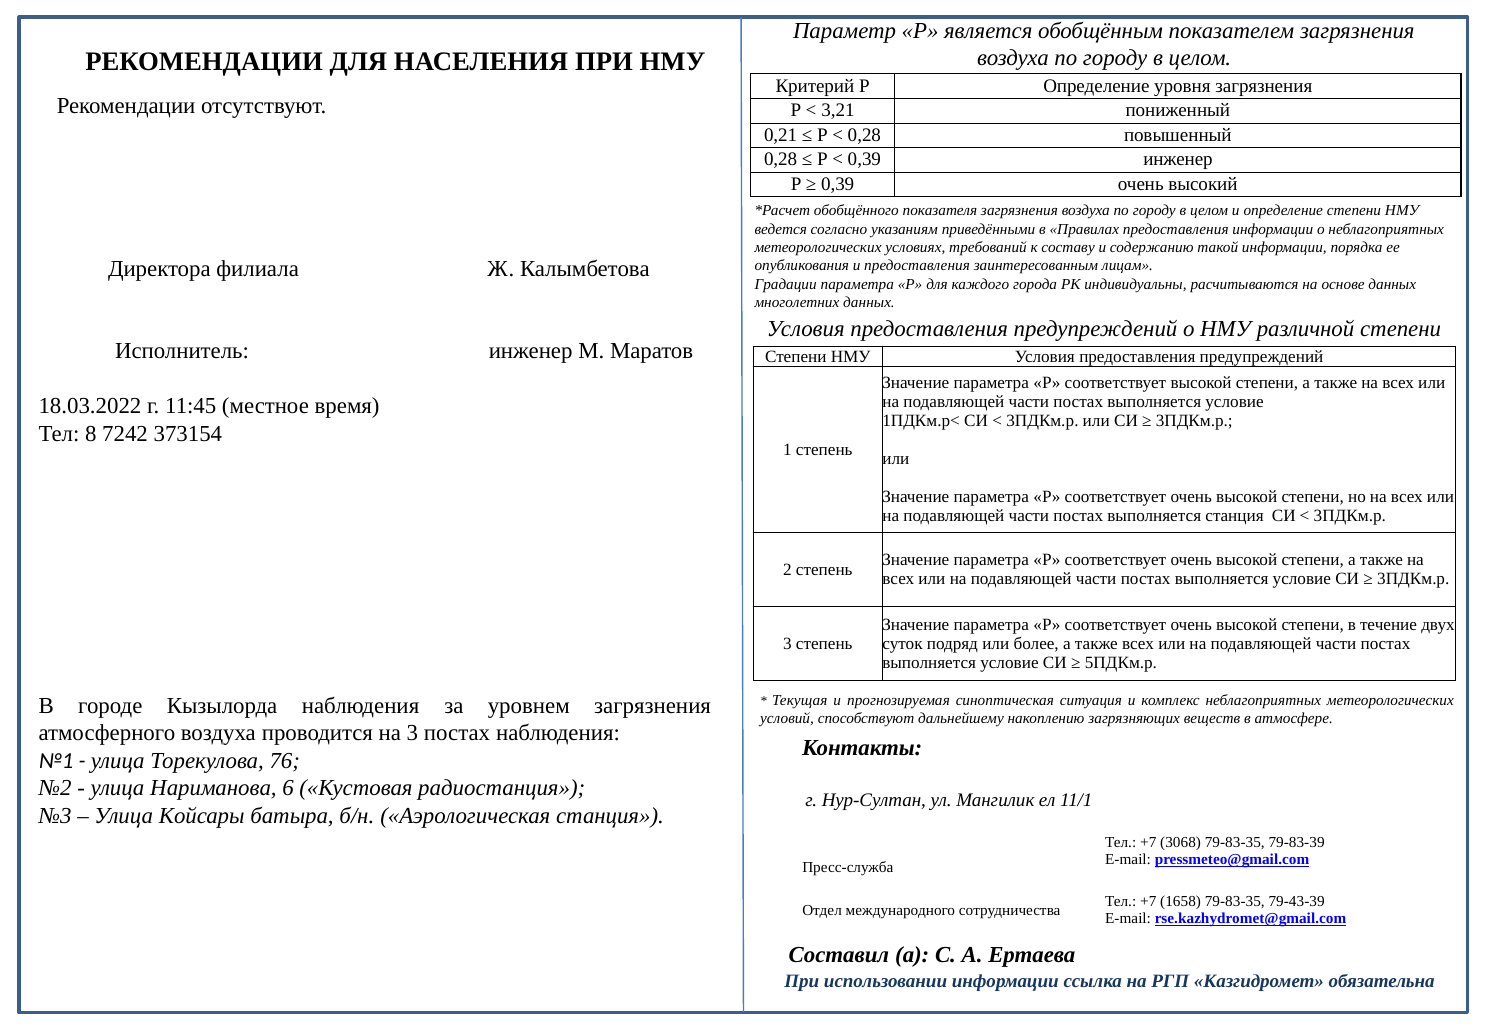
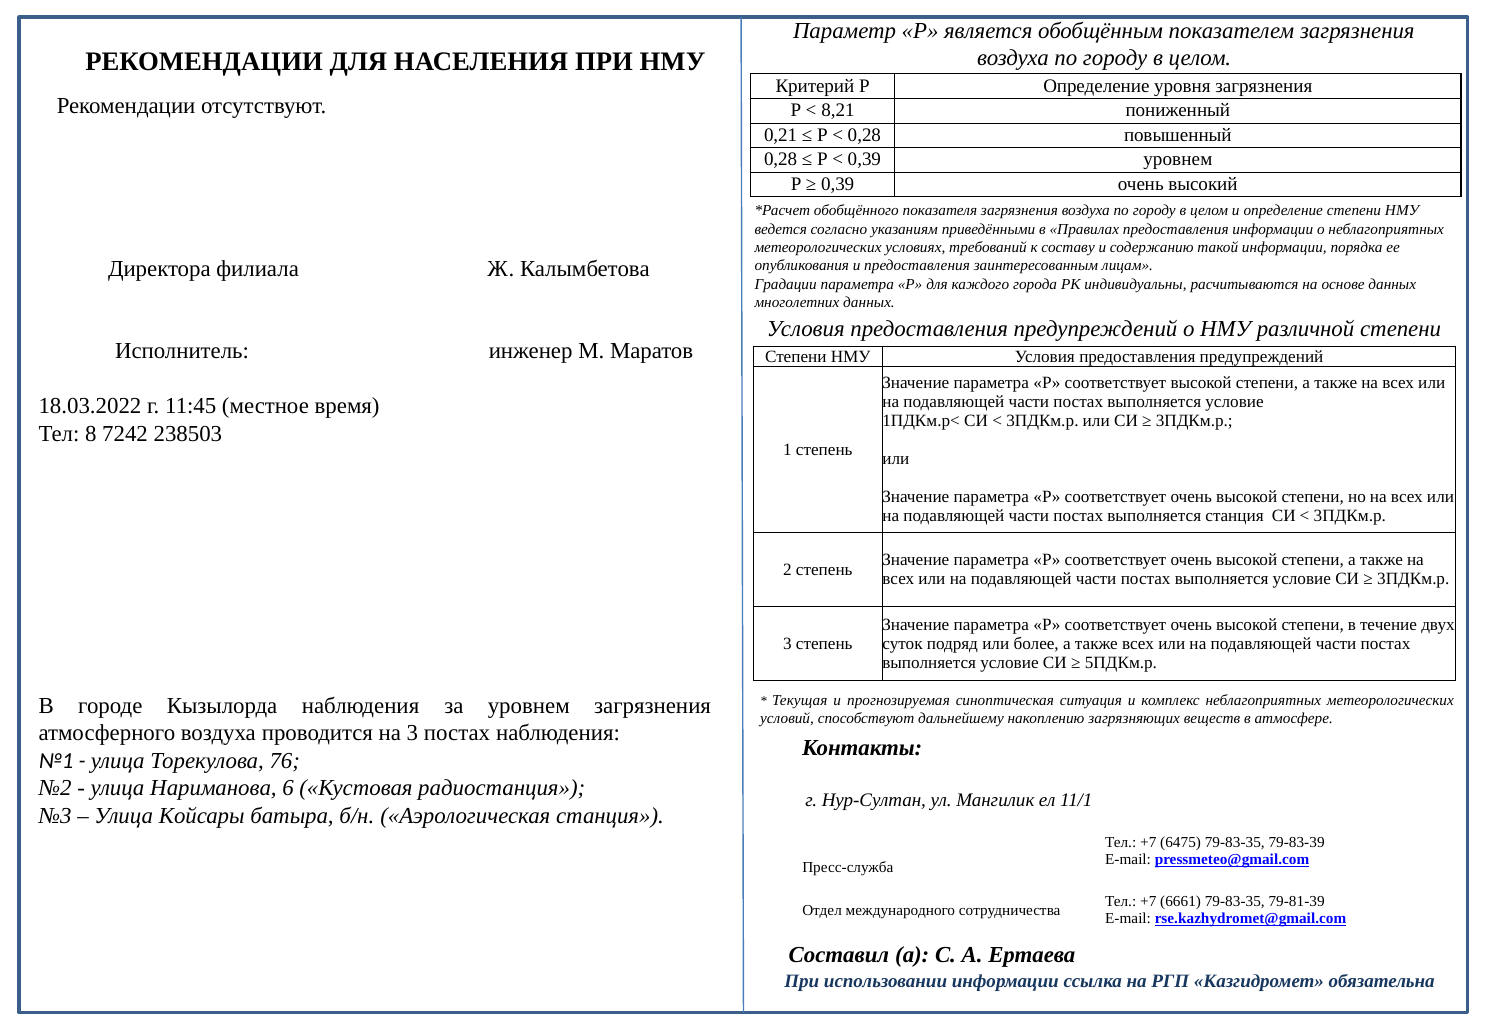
3,21: 3,21 -> 8,21
0,39 инженер: инженер -> уровнем
373154: 373154 -> 238503
3068: 3068 -> 6475
1658: 1658 -> 6661
79-43-39: 79-43-39 -> 79-81-39
